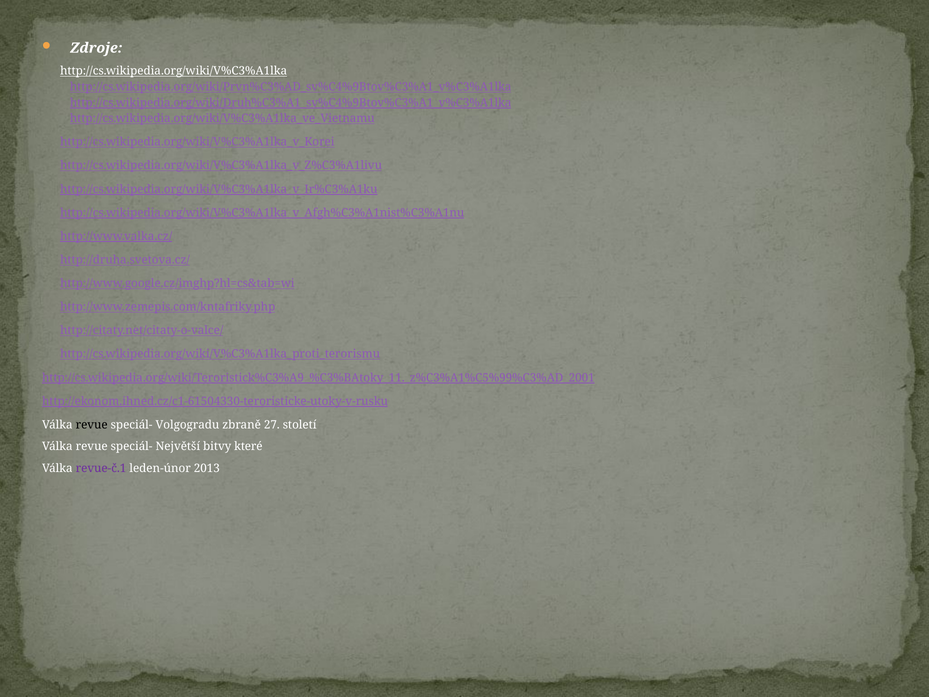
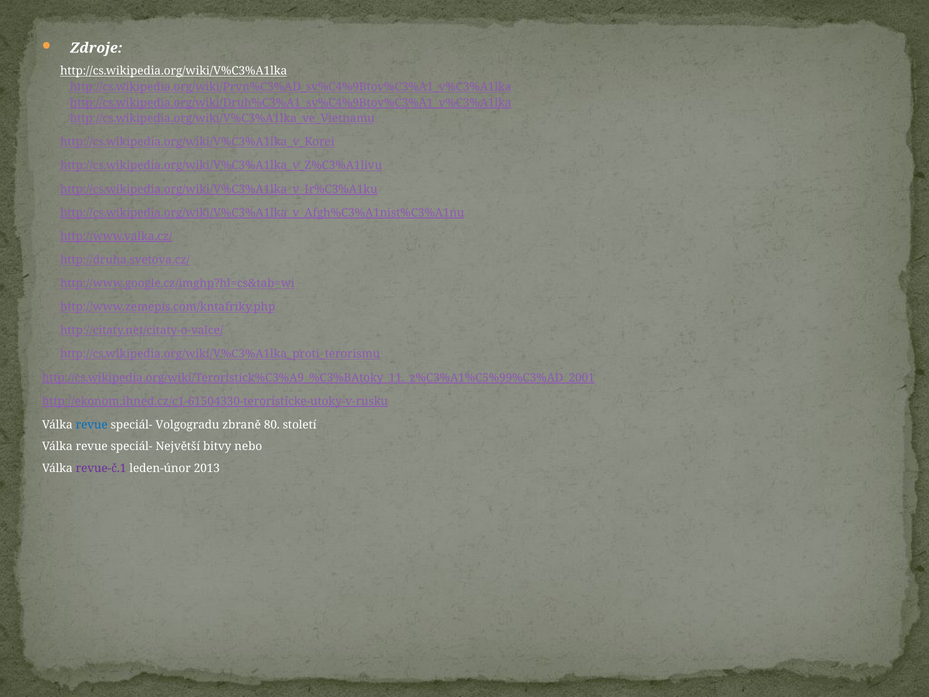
revue at (92, 425) colour: black -> blue
27: 27 -> 80
které: které -> nebo
